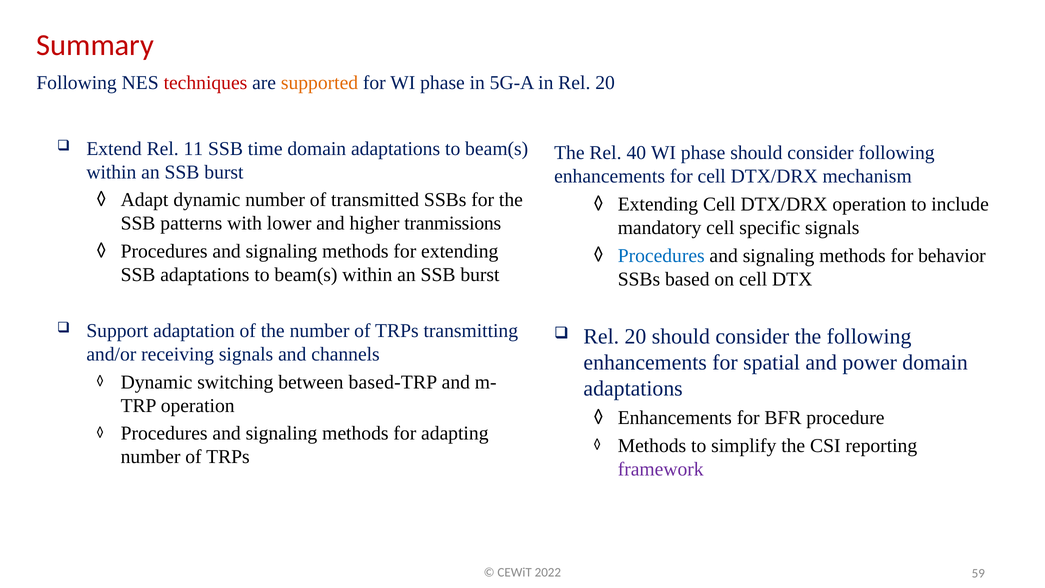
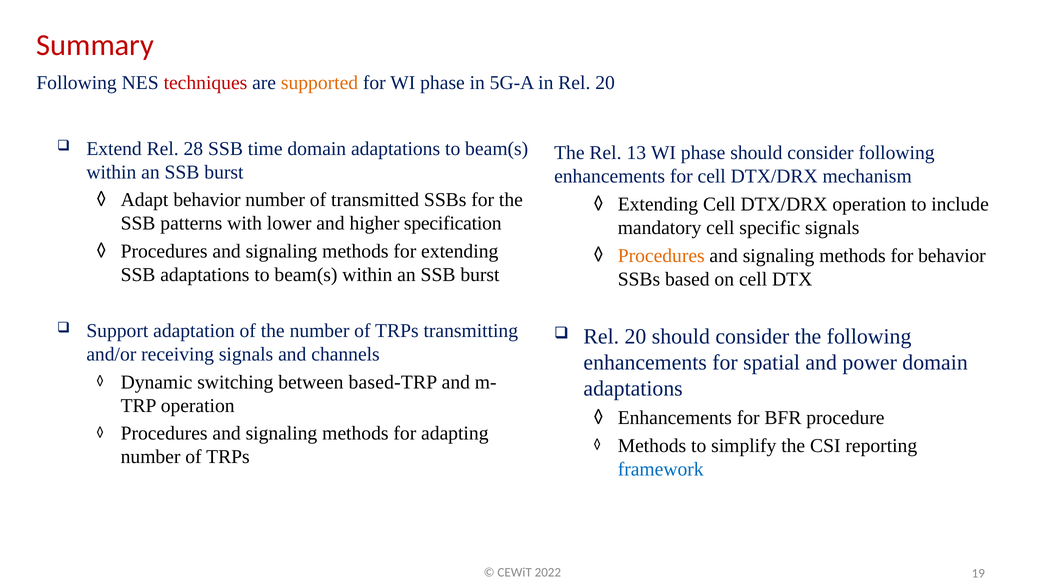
11: 11 -> 28
40: 40 -> 13
Adapt dynamic: dynamic -> behavior
tranmissions: tranmissions -> specification
Procedures at (661, 256) colour: blue -> orange
framework colour: purple -> blue
59: 59 -> 19
